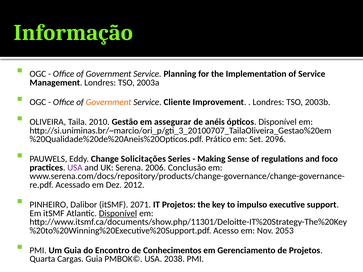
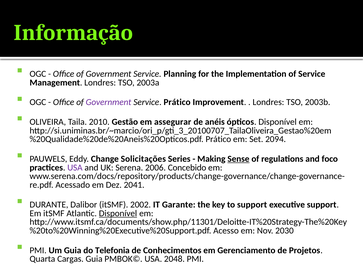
Government at (109, 102) colour: orange -> purple
Service Cliente: Cliente -> Prático
2096: 2096 -> 2094
Sense underline: none -> present
Conclusão: Conclusão -> Concebido
2012: 2012 -> 2041
PINHEIRO: PINHEIRO -> DURANTE
2071: 2071 -> 2002
IT Projetos: Projetos -> Garante
to impulso: impulso -> support
2053: 2053 -> 2030
Encontro: Encontro -> Telefonia
2038: 2038 -> 2048
